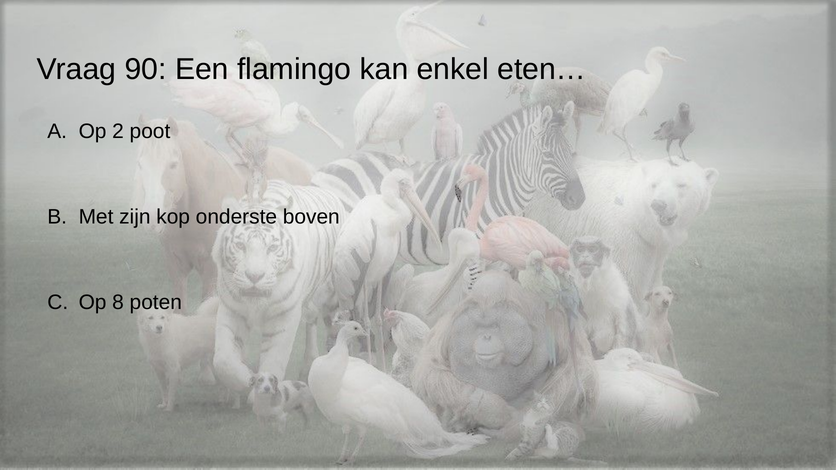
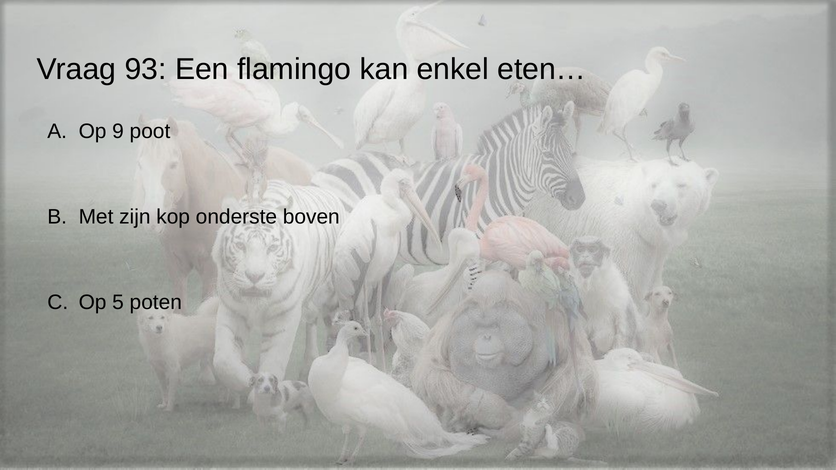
90: 90 -> 93
2: 2 -> 9
8: 8 -> 5
